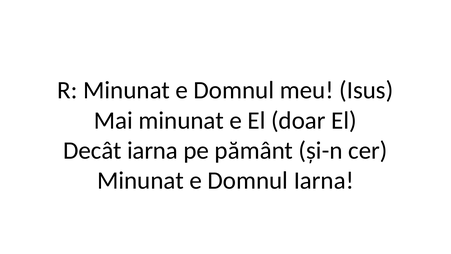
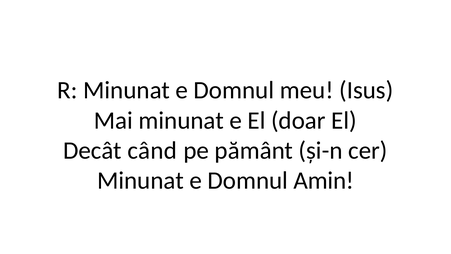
Decât iarna: iarna -> când
Domnul Iarna: Iarna -> Amin
